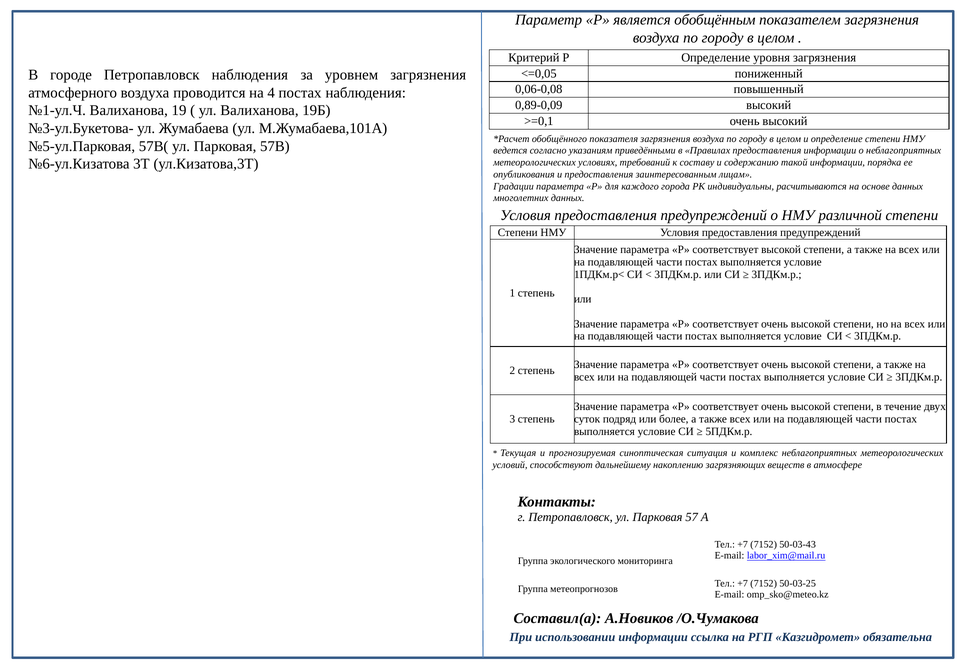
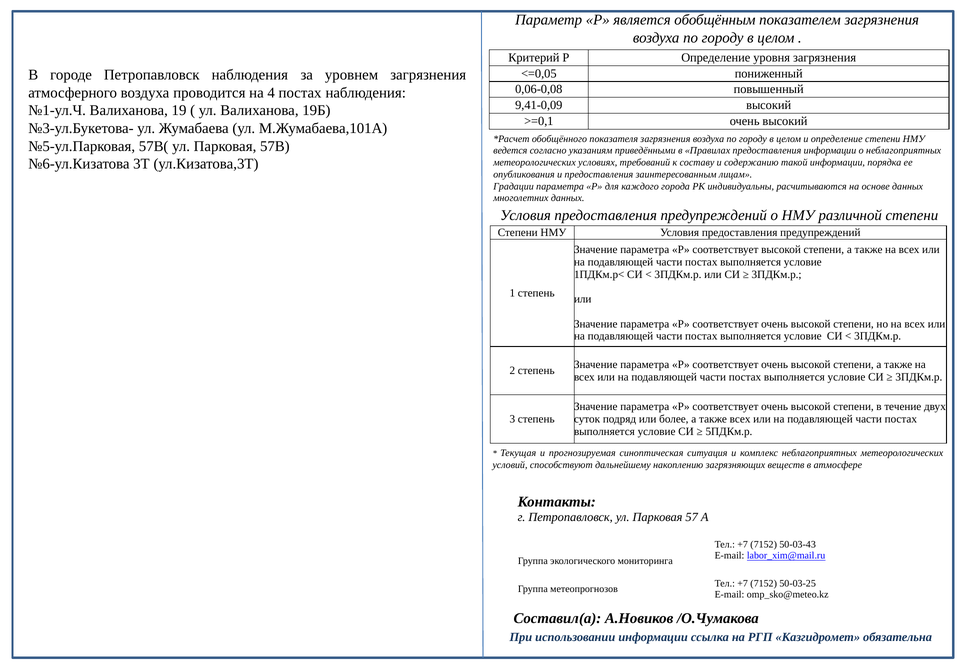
0,89-0,09: 0,89-0,09 -> 9,41-0,09
